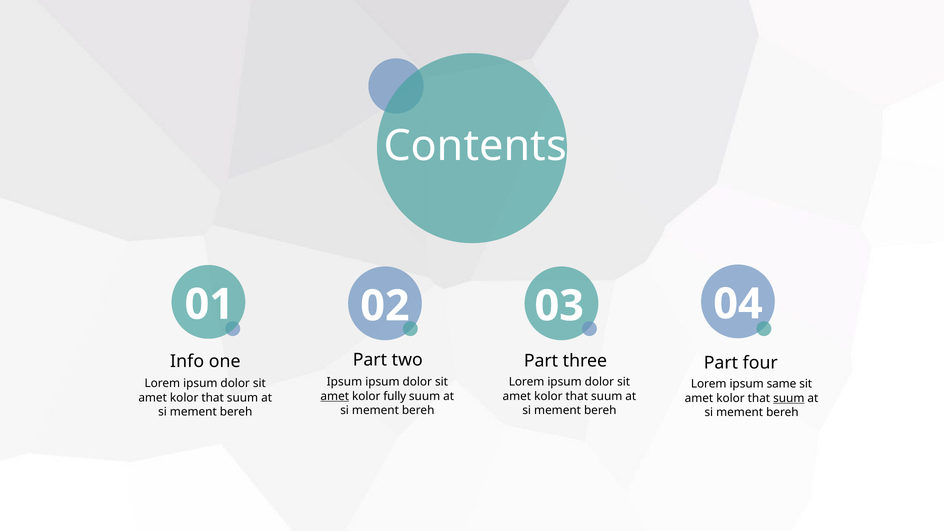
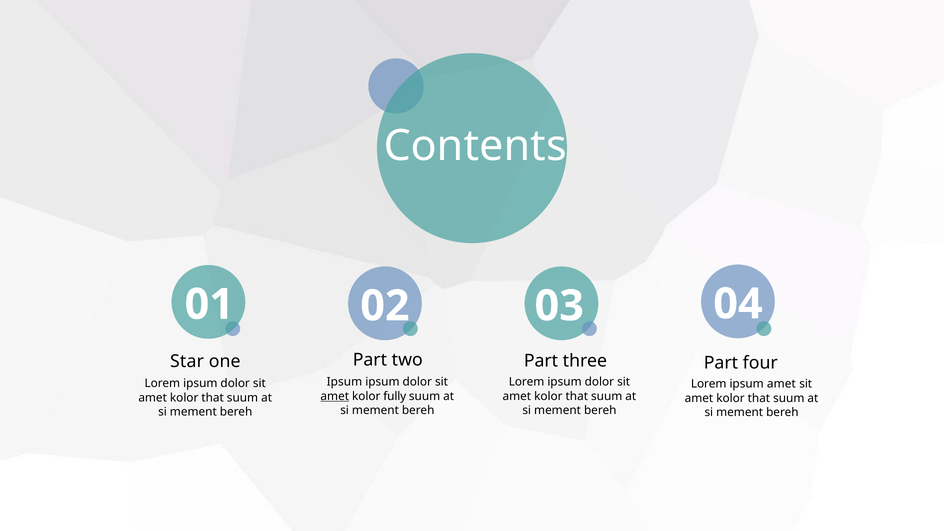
Info: Info -> Star
ipsum same: same -> amet
suum at (789, 398) underline: present -> none
